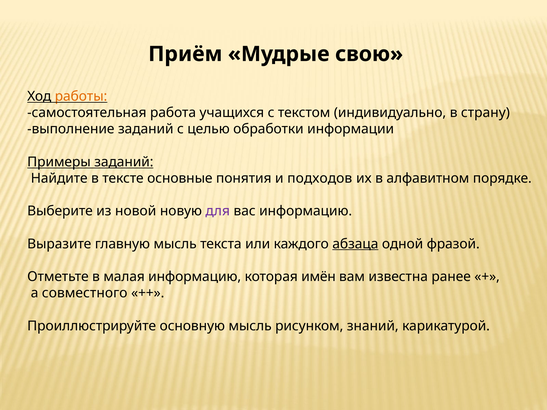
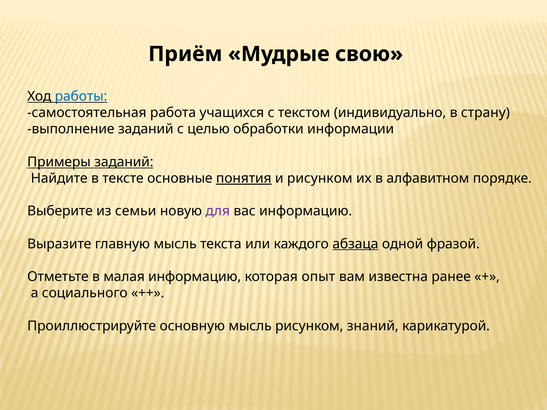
работы colour: orange -> blue
понятия underline: none -> present
и подходов: подходов -> рисунком
новой: новой -> семьи
имён: имён -> опыт
совместного: совместного -> социального
